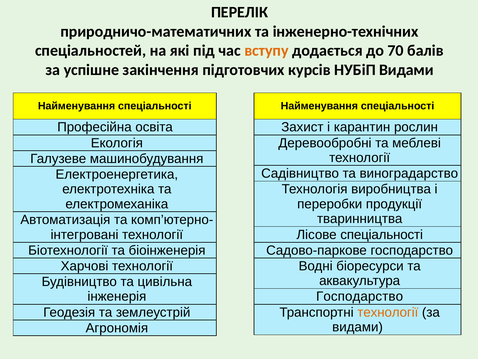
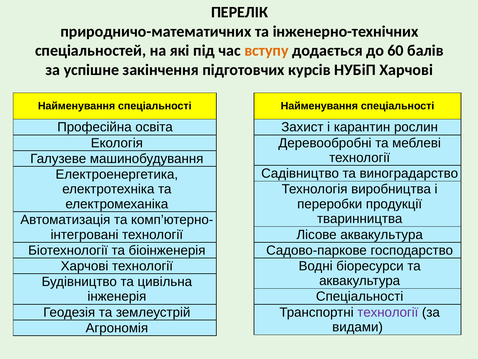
70: 70 -> 60
НУБіП Видами: Видами -> Харчові
Лісове спеціальності: спеціальності -> аквакультура
Господарство at (360, 296): Господарство -> Спеціальності
технології at (388, 312) colour: orange -> purple
